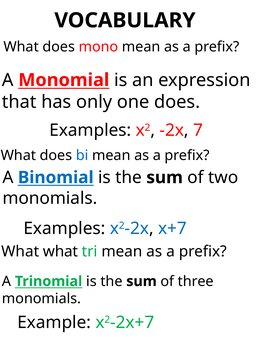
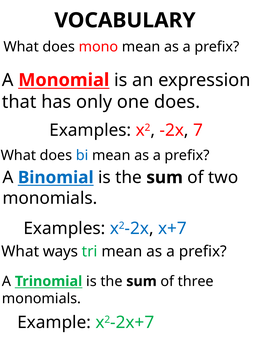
What what: what -> ways
